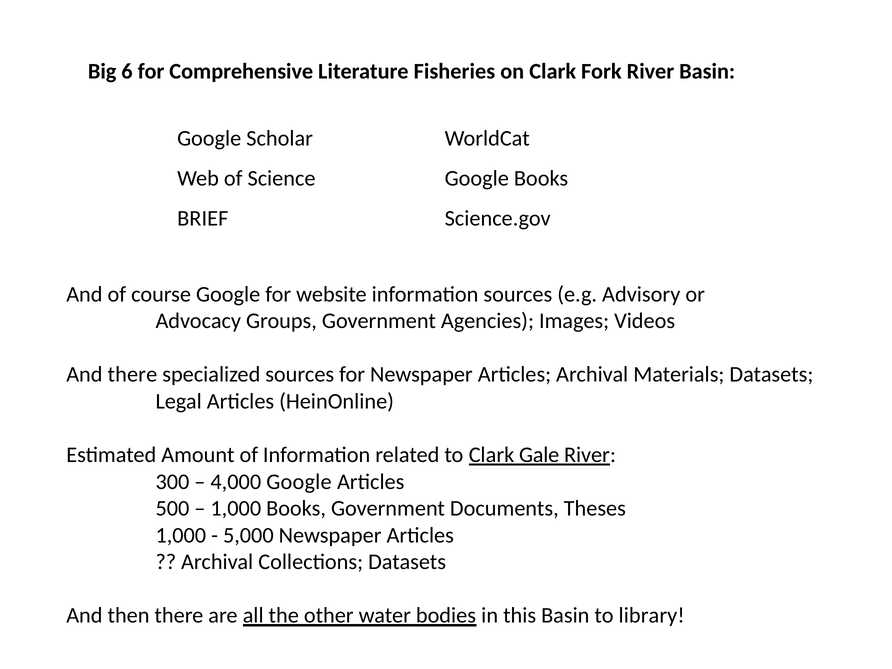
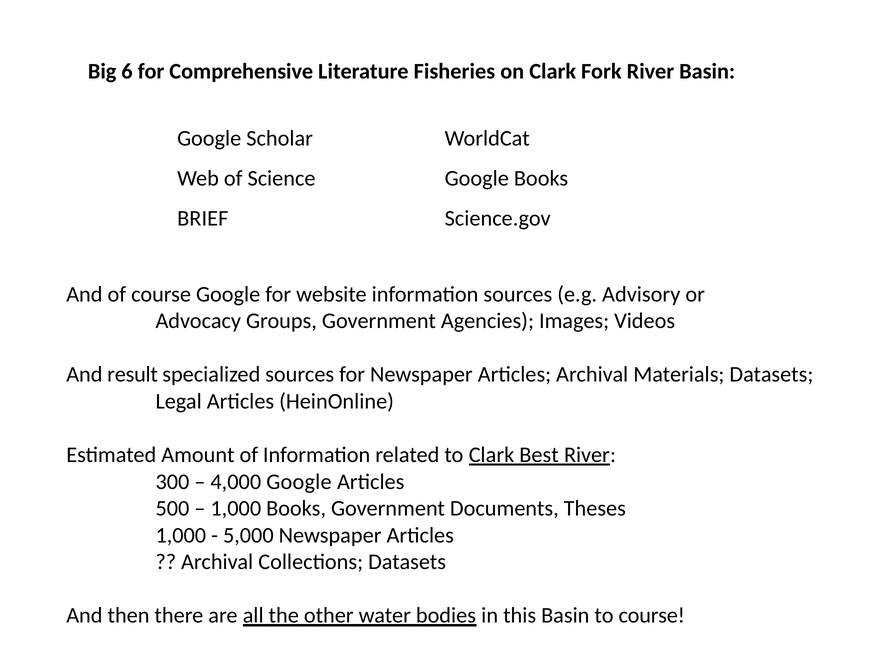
And there: there -> result
Gale: Gale -> Best
to library: library -> course
